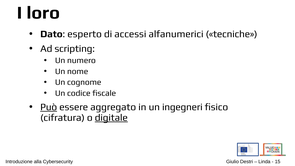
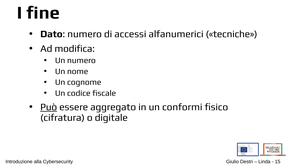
loro: loro -> fine
Dato esperto: esperto -> numero
scripting: scripting -> modifica
ingegneri: ingegneri -> conformi
digitale underline: present -> none
